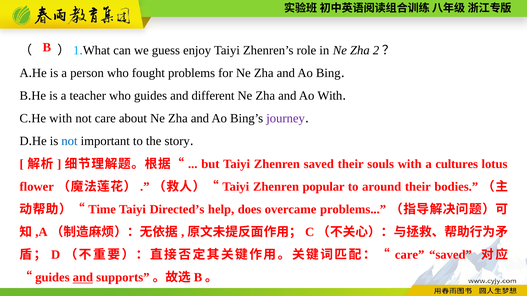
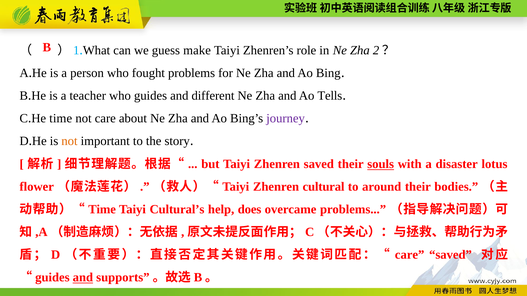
enjoy: enjoy -> make
Ao With: With -> Tells
with at (61, 119): with -> time
not at (69, 141) colour: blue -> orange
souls underline: none -> present
cultures: cultures -> disaster
popular: popular -> cultural
Directed’s: Directed’s -> Cultural’s
